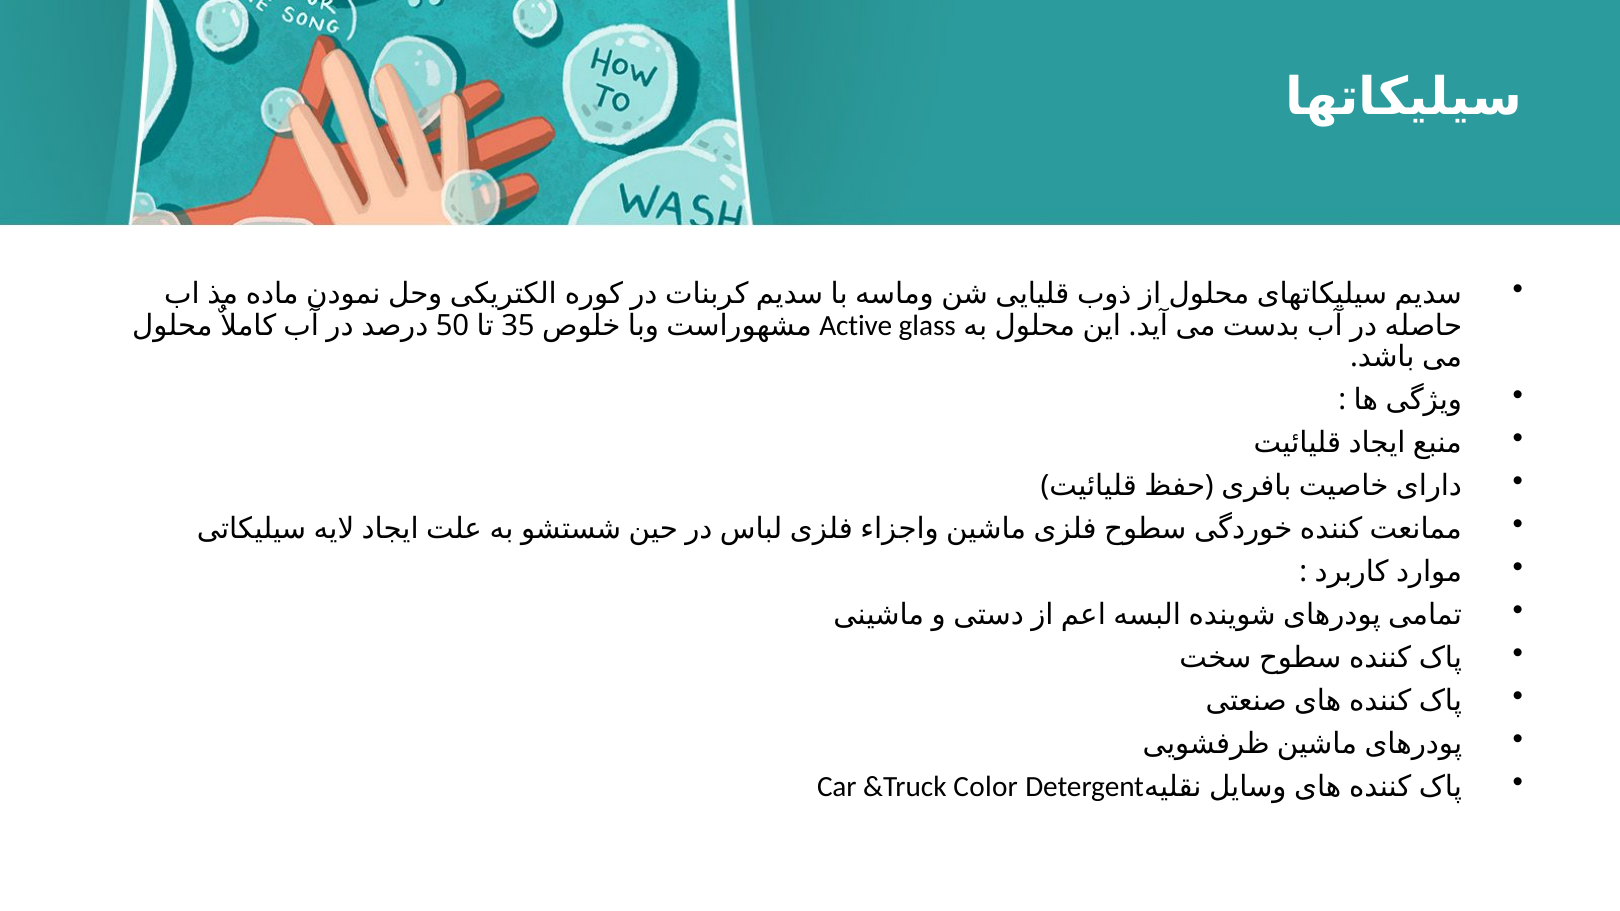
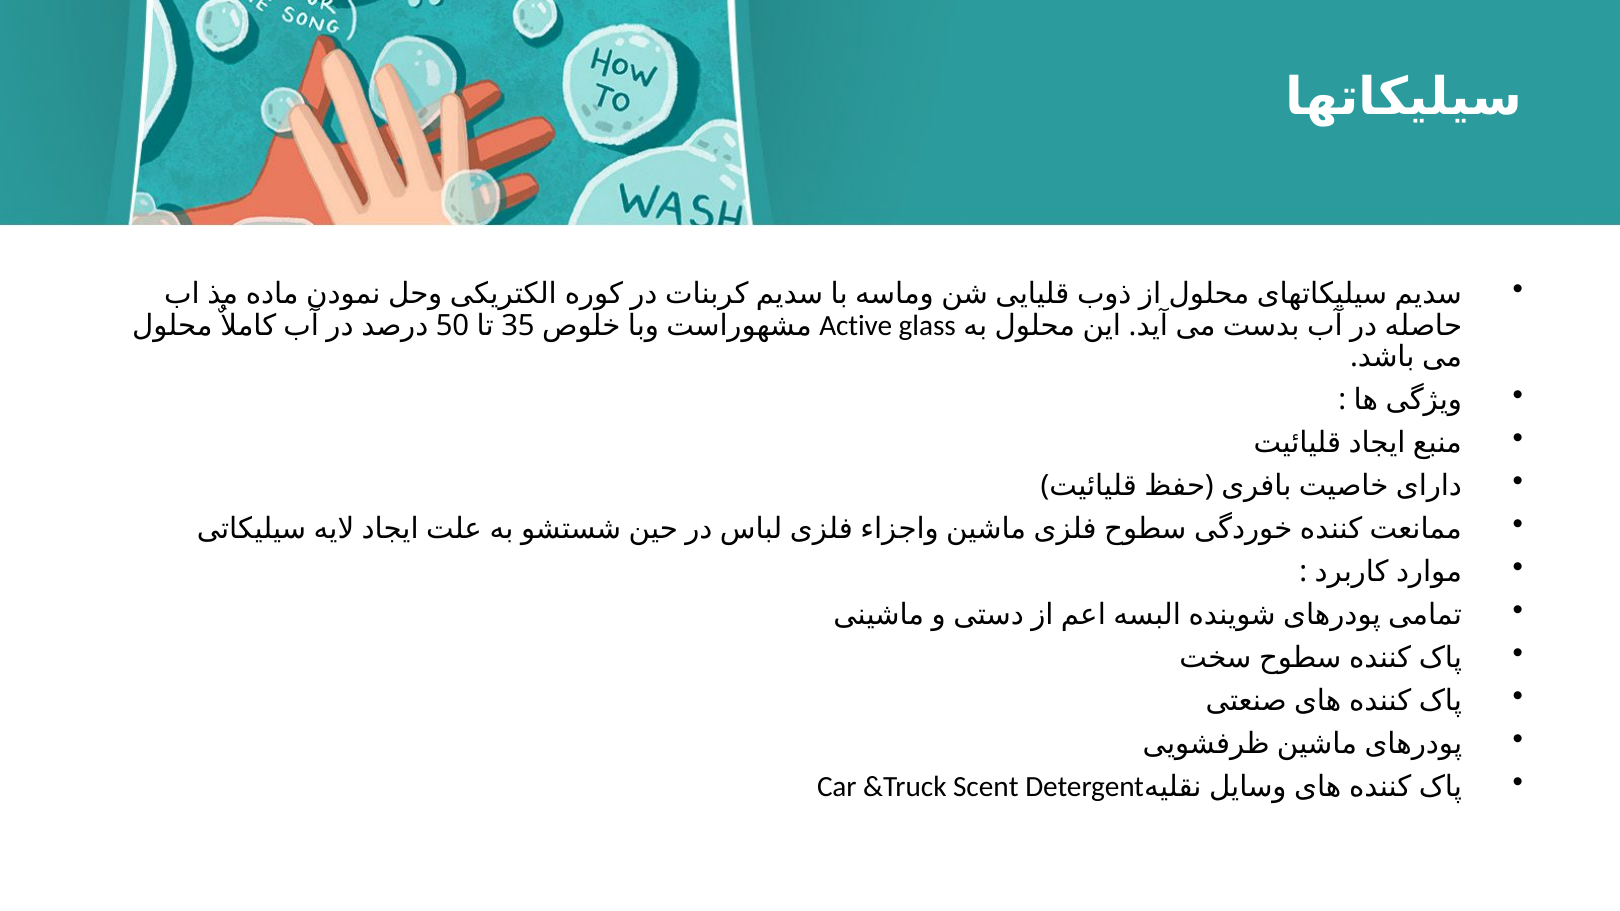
Color: Color -> Scent
